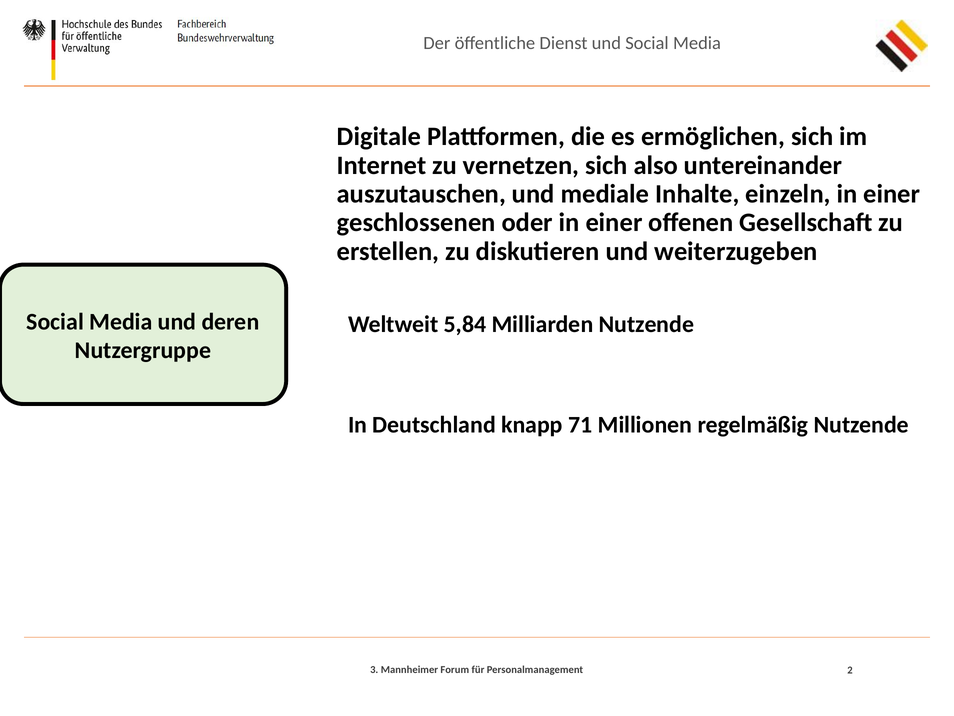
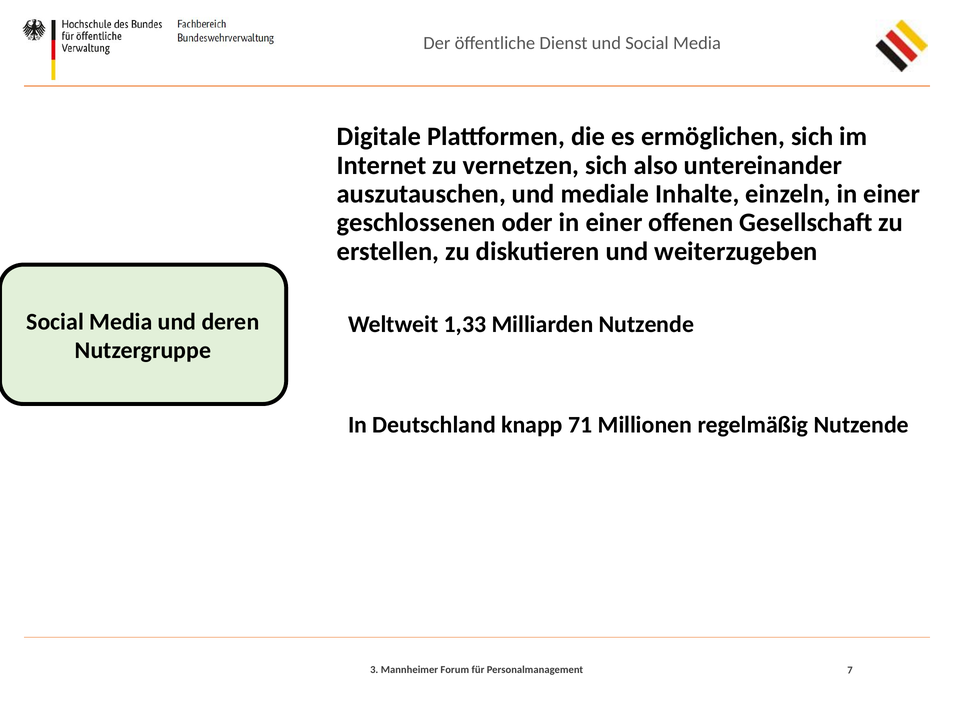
5,84: 5,84 -> 1,33
2: 2 -> 7
